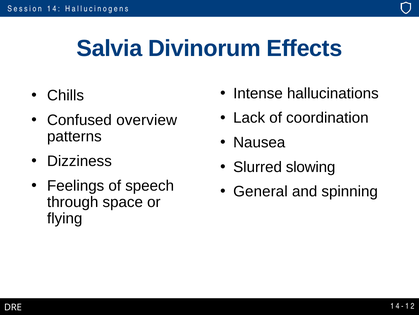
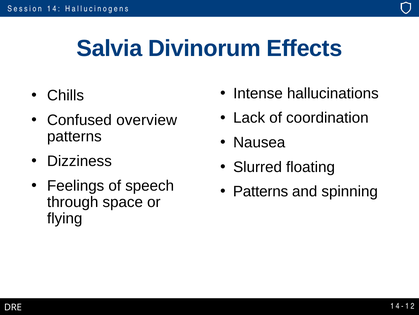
slowing: slowing -> floating
General at (260, 191): General -> Patterns
